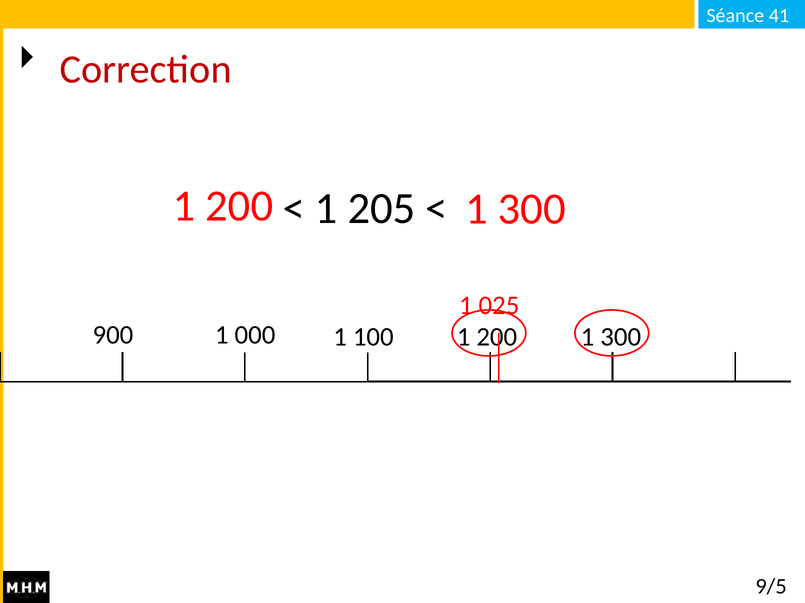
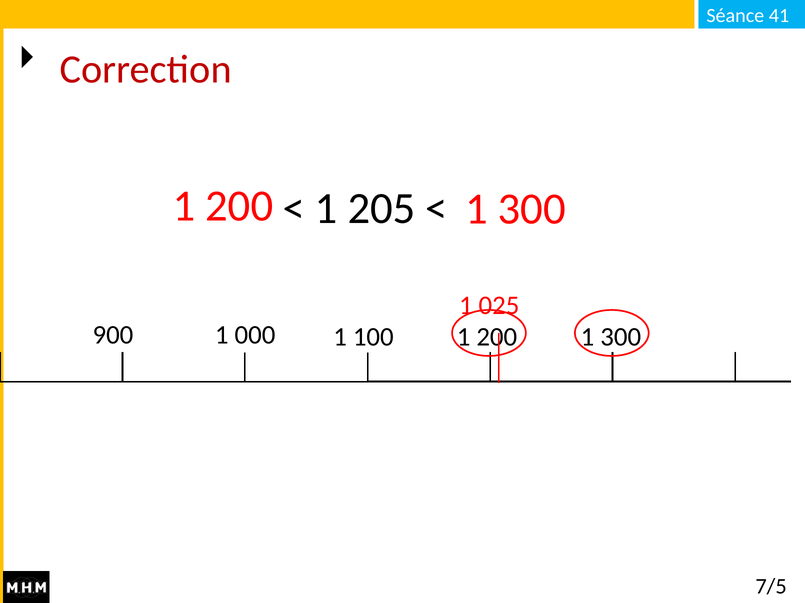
9/5: 9/5 -> 7/5
